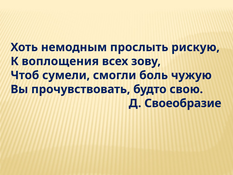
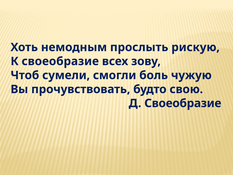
К воплощения: воплощения -> своеобразие
